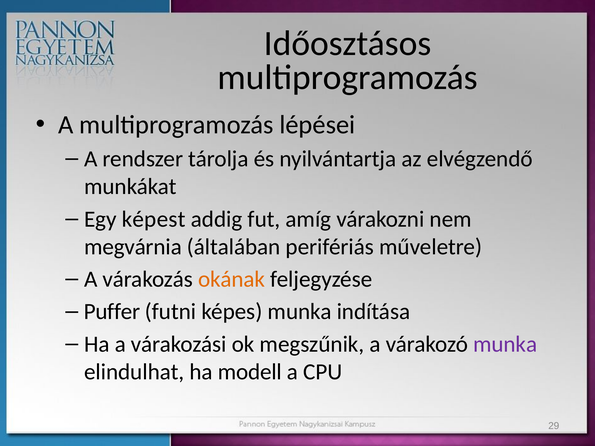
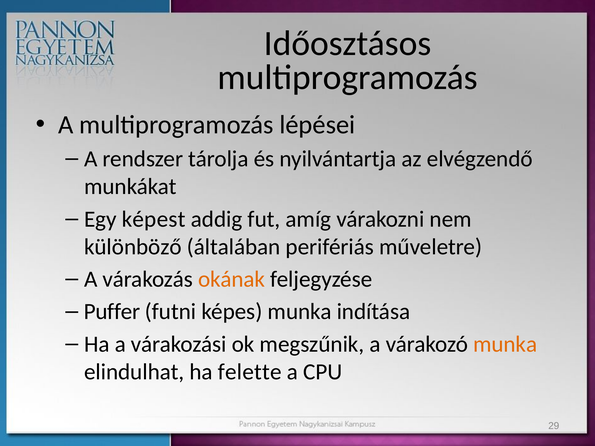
megvárnia: megvárnia -> különböző
munka at (505, 344) colour: purple -> orange
modell: modell -> felette
